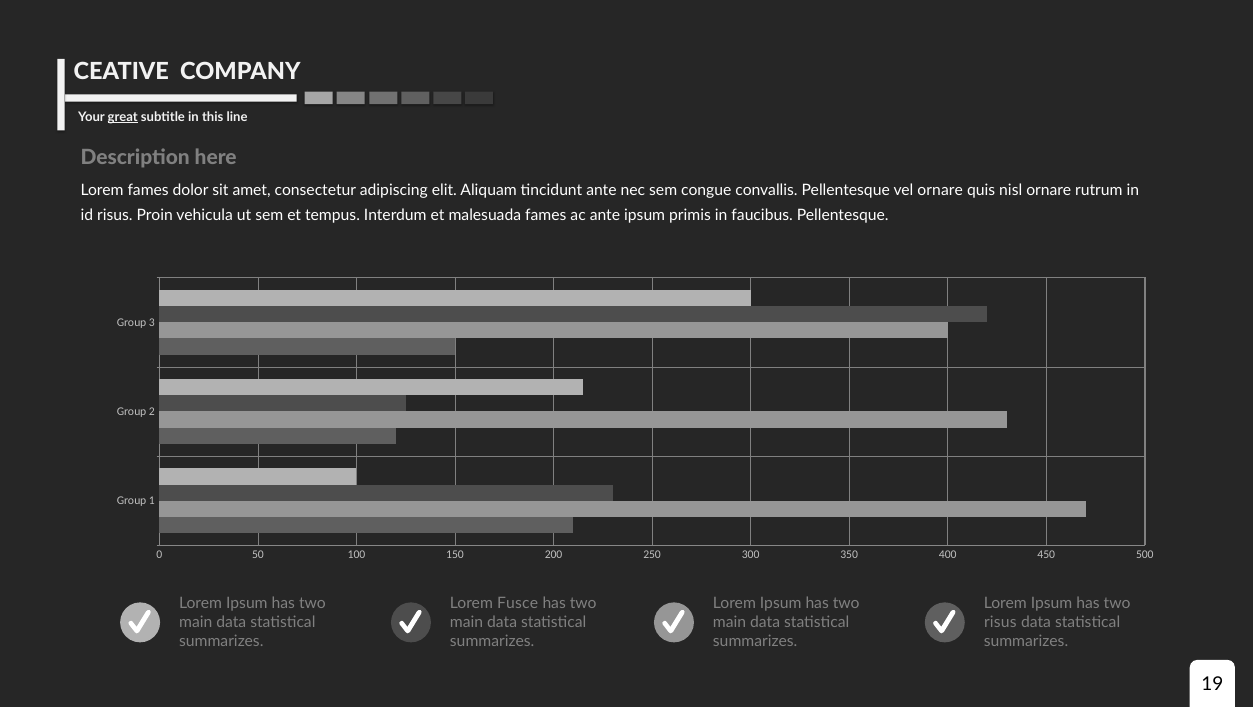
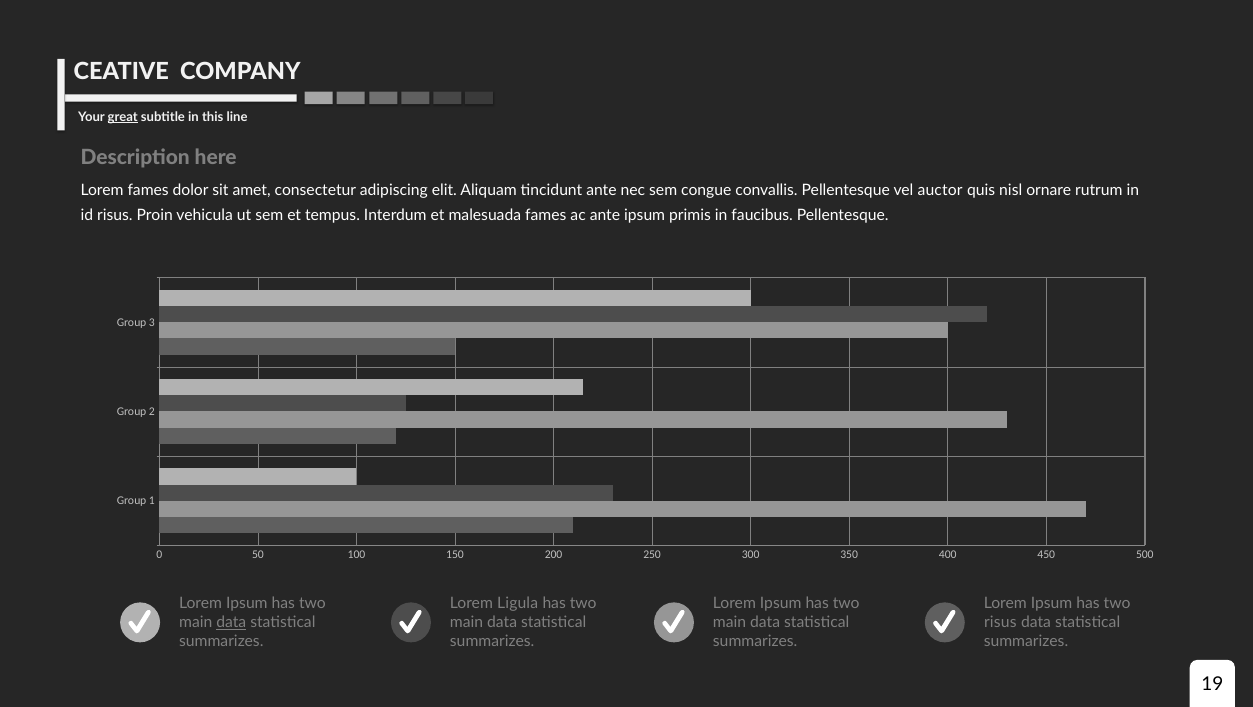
vel ornare: ornare -> auctor
Fusce: Fusce -> Ligula
data at (231, 622) underline: none -> present
